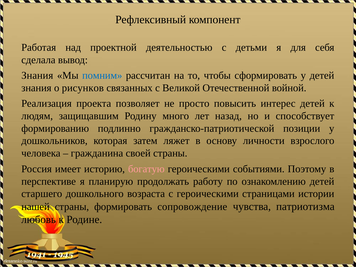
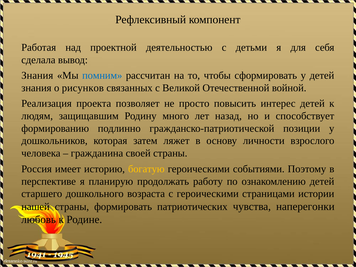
богатую colour: pink -> yellow
сопровождение: сопровождение -> патриотических
патриотизма: патриотизма -> наперегонки
